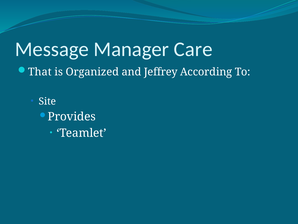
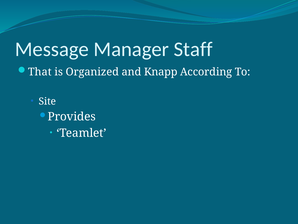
Care: Care -> Staff
Jeffrey: Jeffrey -> Knapp
